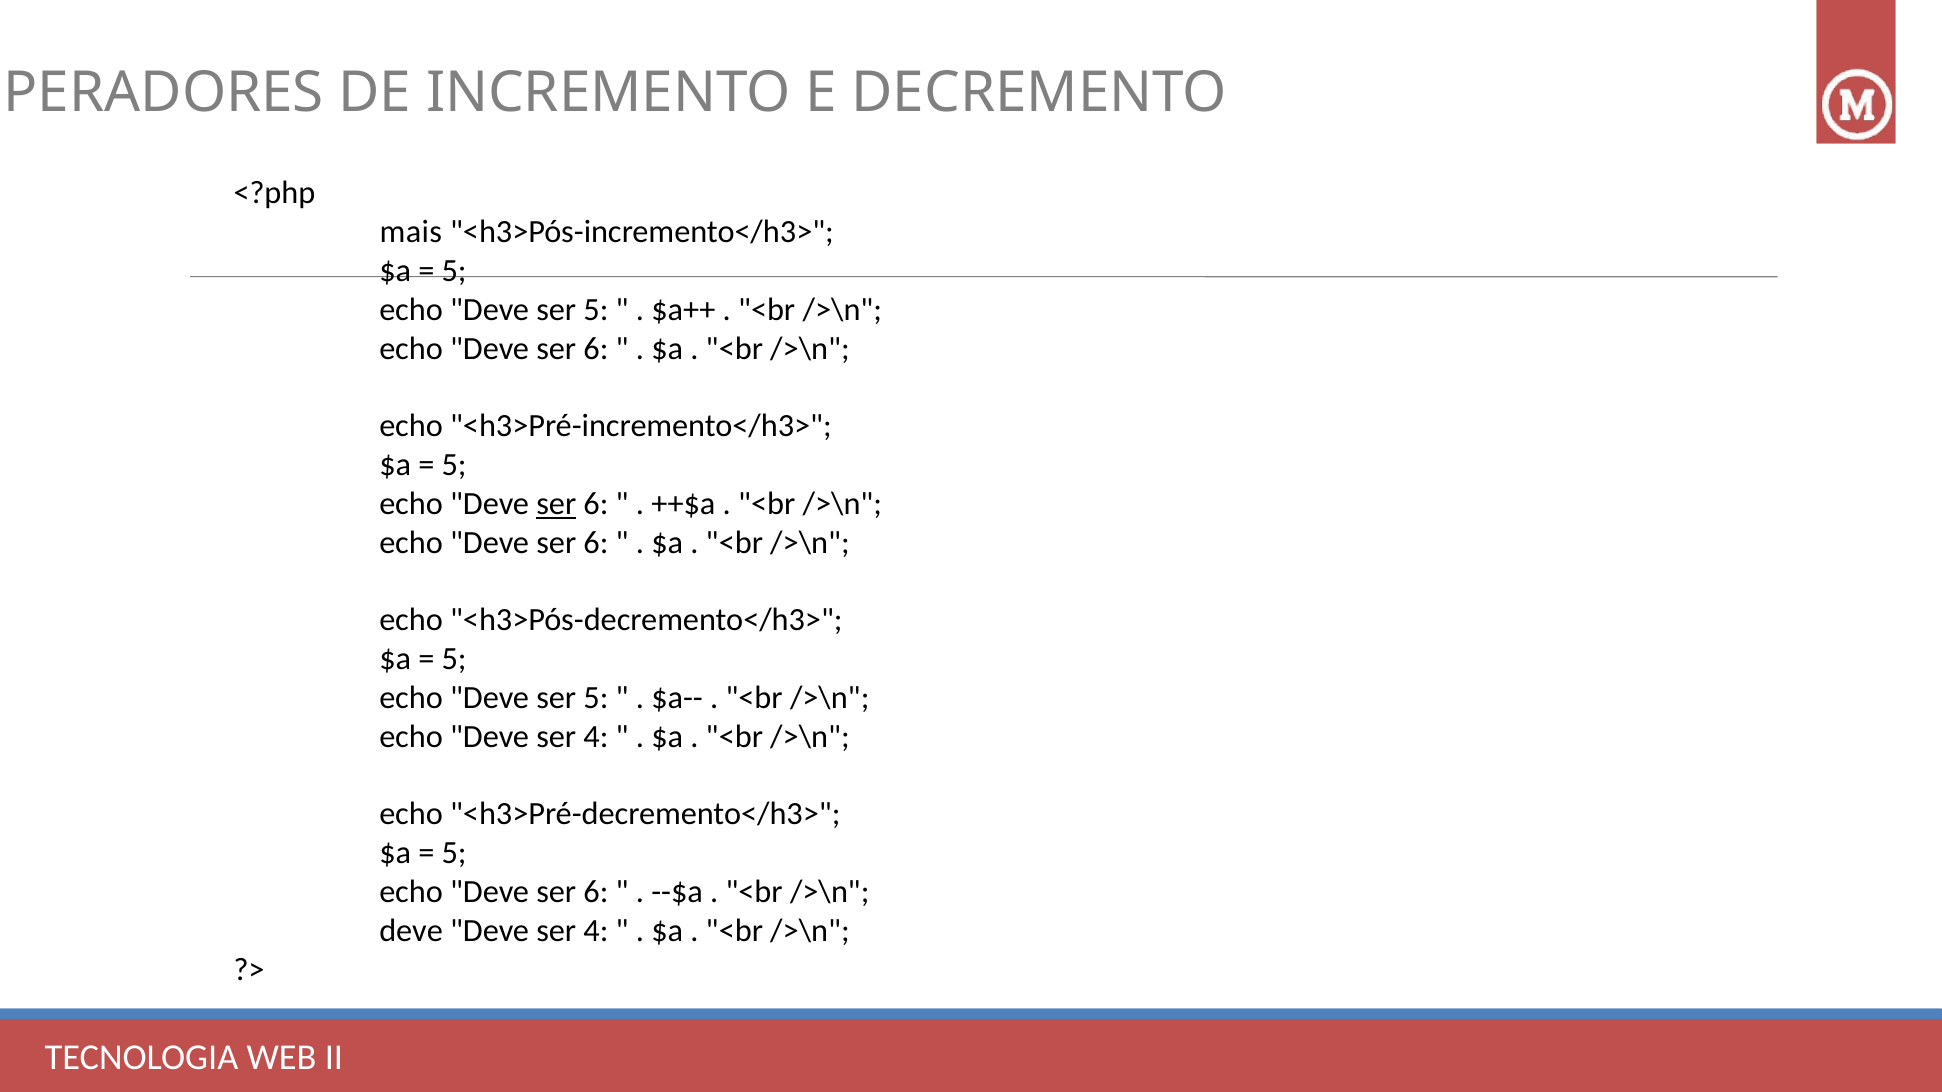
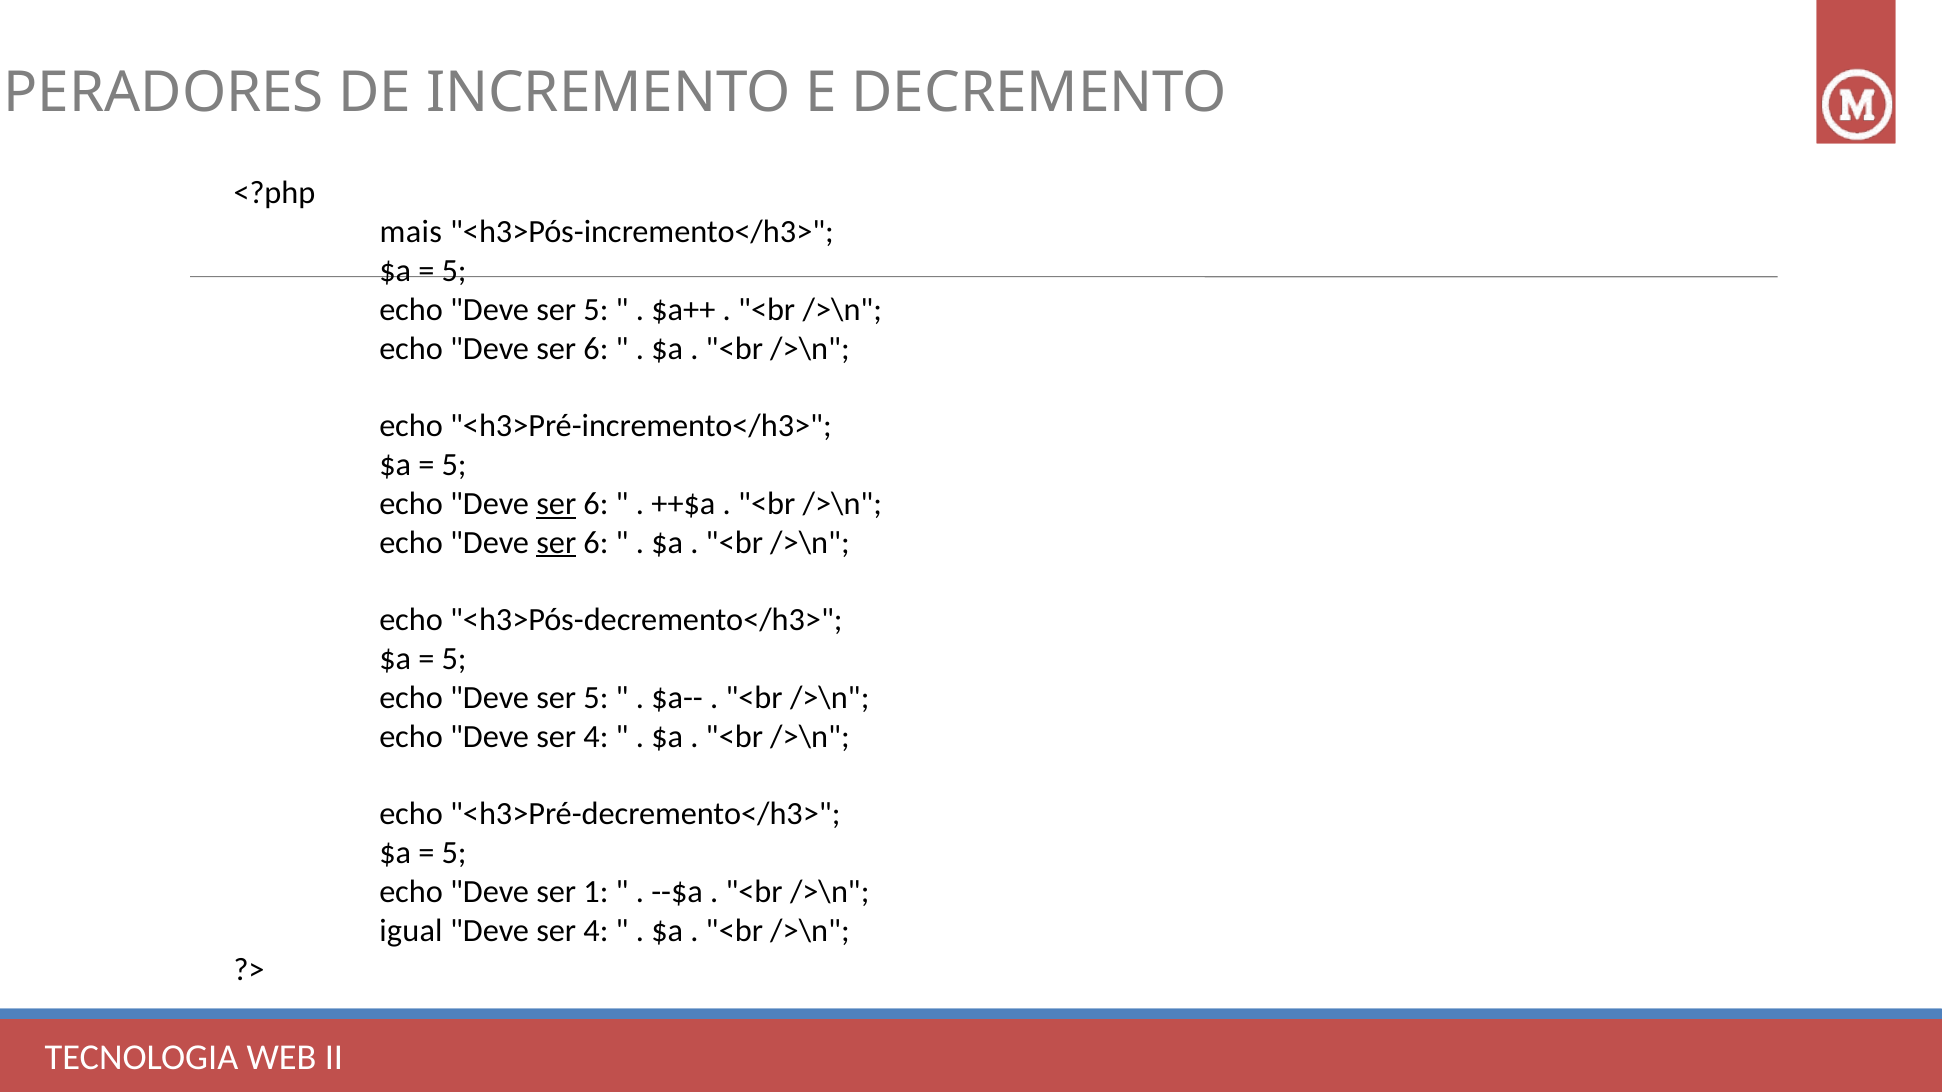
ser at (556, 543) underline: none -> present
6 at (596, 892): 6 -> 1
deve at (411, 931): deve -> igual
